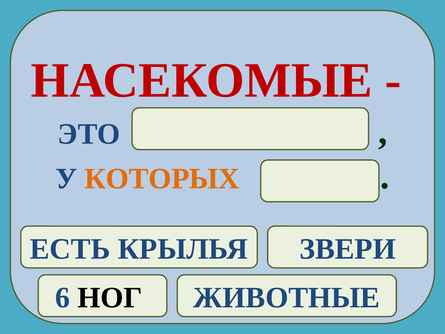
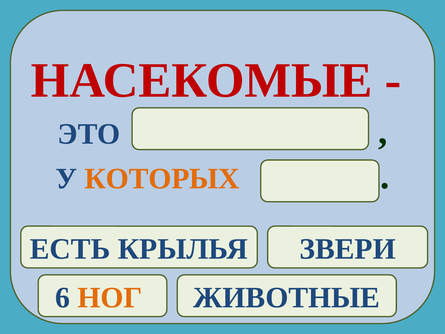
НОГ at (110, 298) colour: black -> orange
